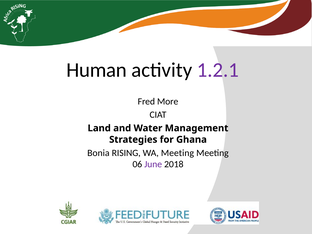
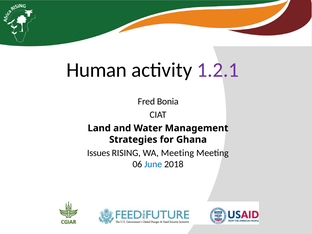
More: More -> Bonia
Bonia: Bonia -> Issues
June colour: purple -> blue
